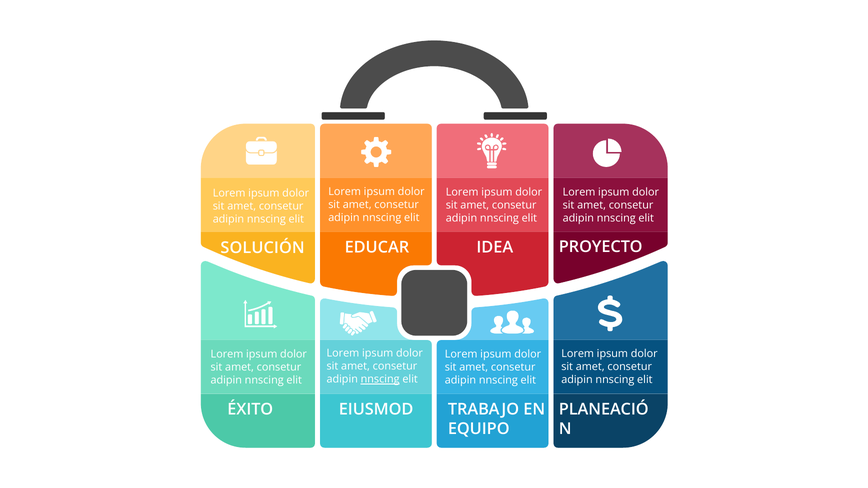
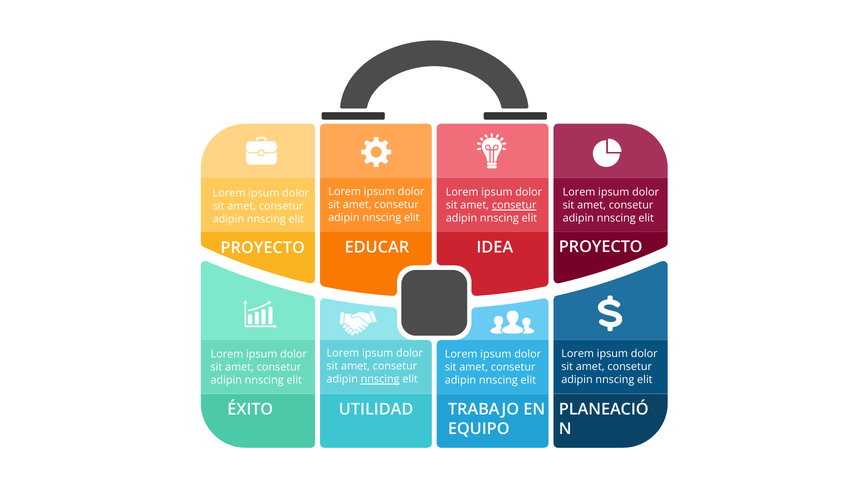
consetur at (514, 206) underline: none -> present
SOLUCIÓN at (263, 248): SOLUCIÓN -> PROYECTO
EIUSMOD: EIUSMOD -> UTILIDAD
